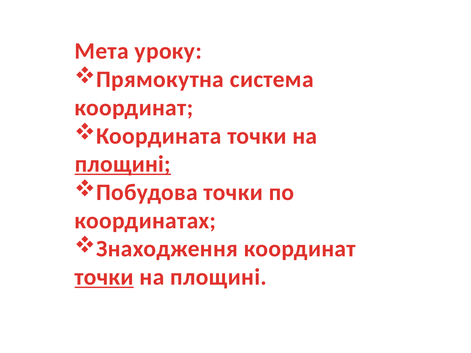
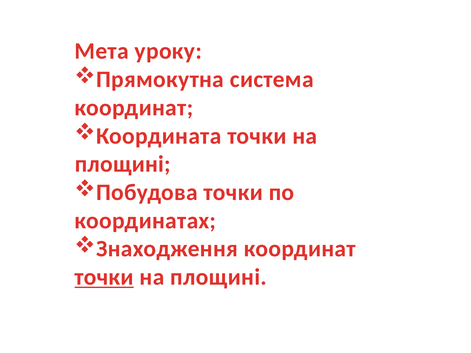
площині at (123, 164) underline: present -> none
